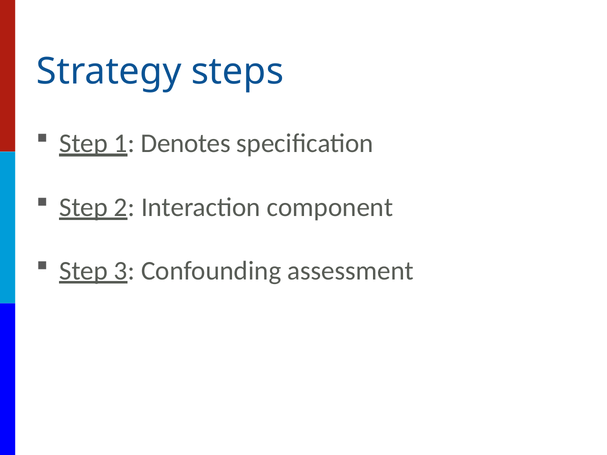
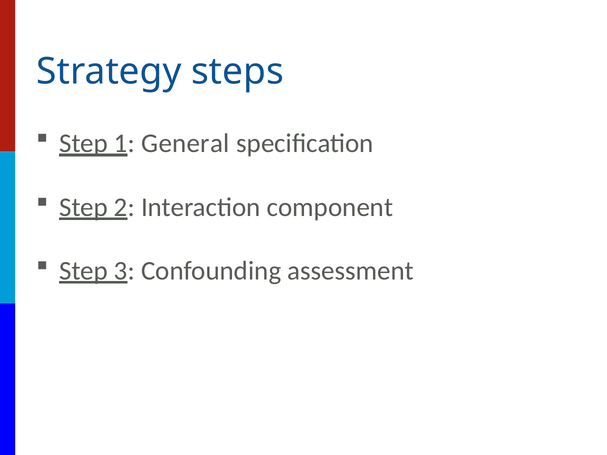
Denotes: Denotes -> General
